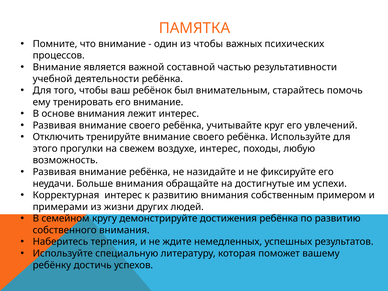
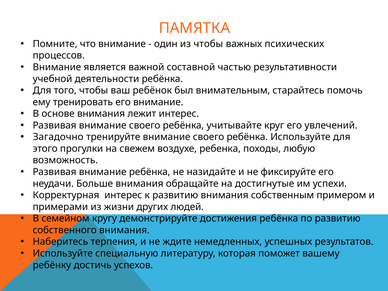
Отключить: Отключить -> Загадочно
воздухе интерес: интерес -> ребенка
